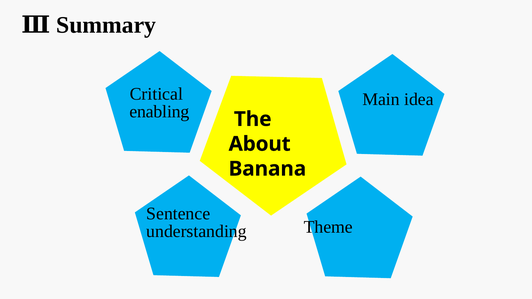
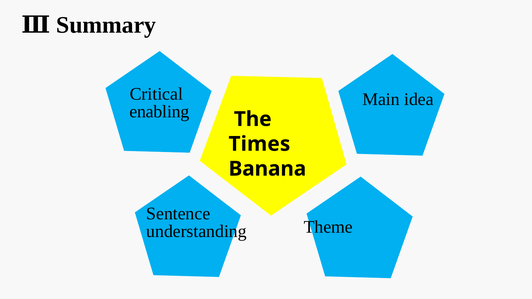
About: About -> Times
